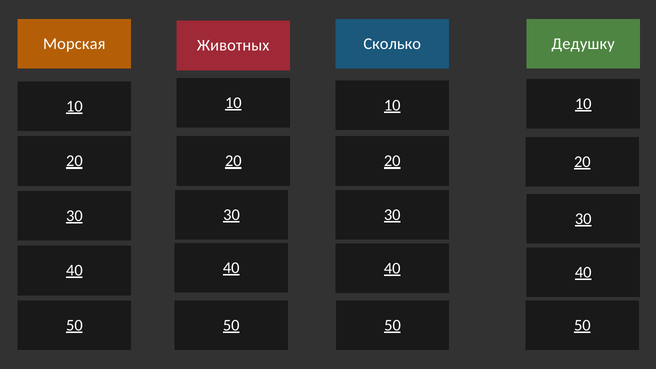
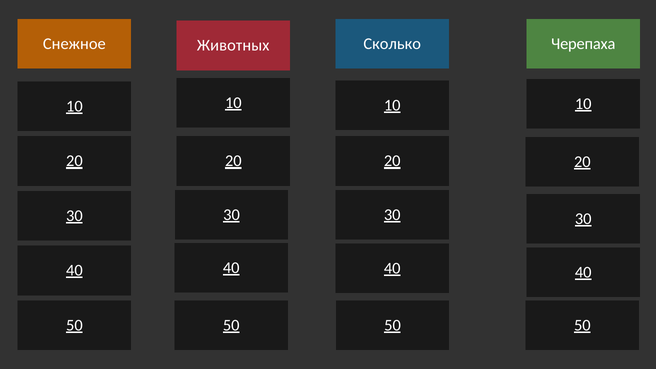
Морская: Морская -> Снежное
Дедушку: Дедушку -> Черепаха
